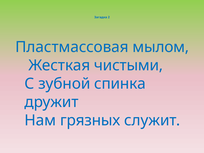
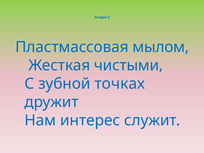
спинка: спинка -> точках
грязных: грязных -> интерес
